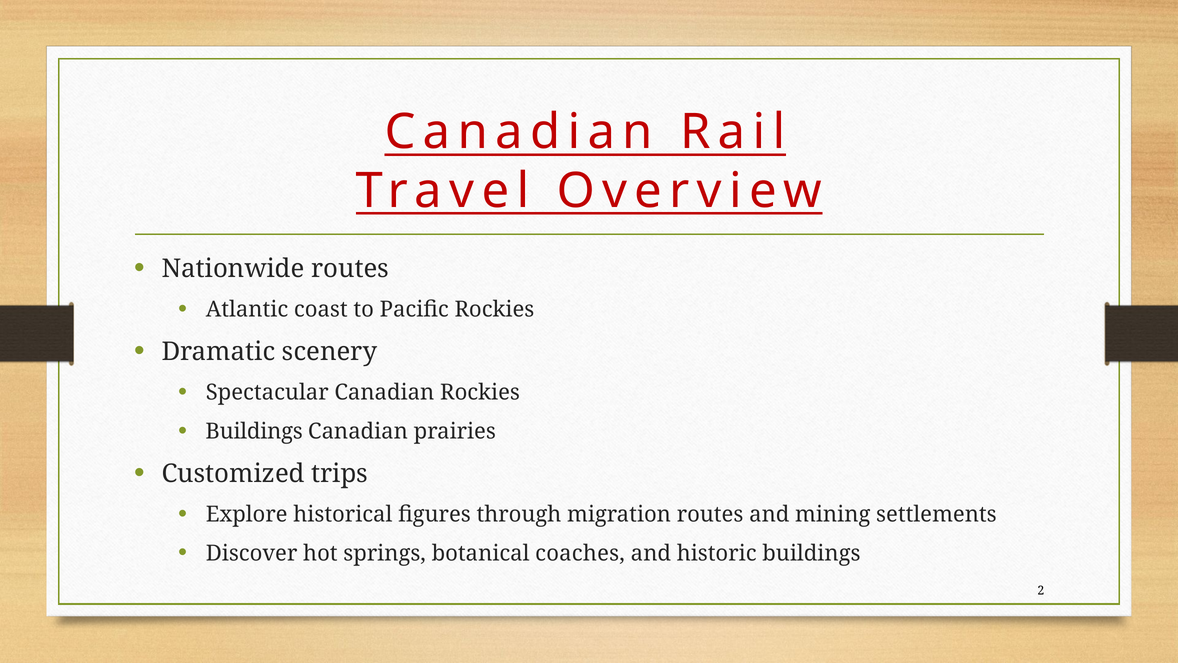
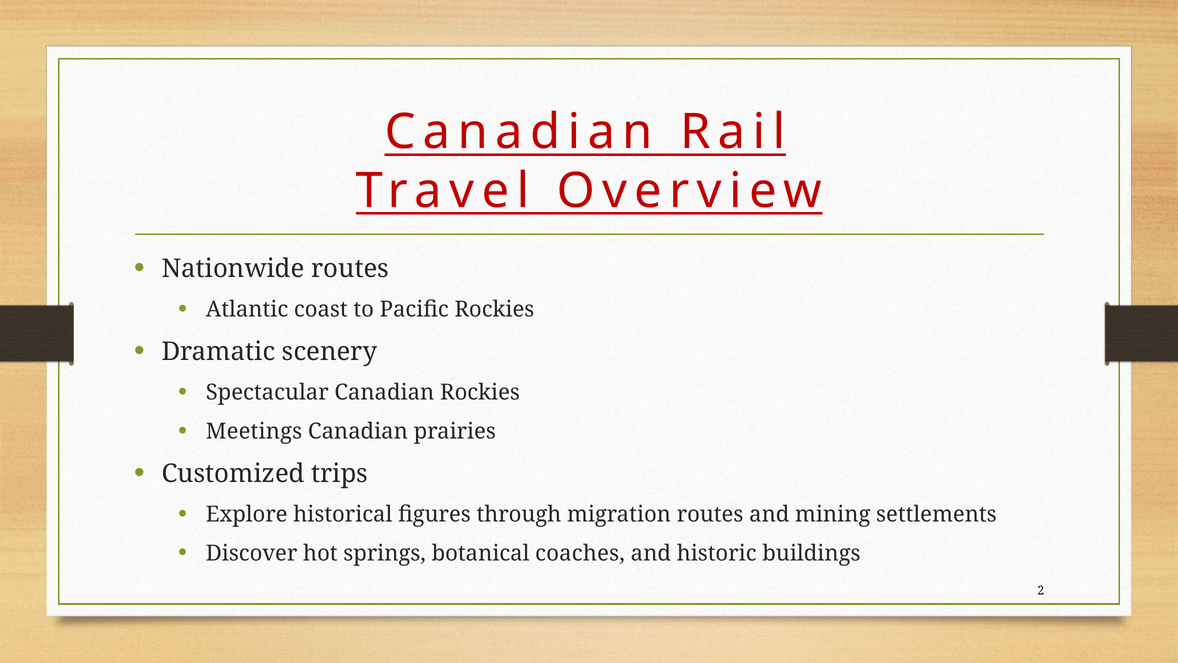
Buildings at (254, 431): Buildings -> Meetings
